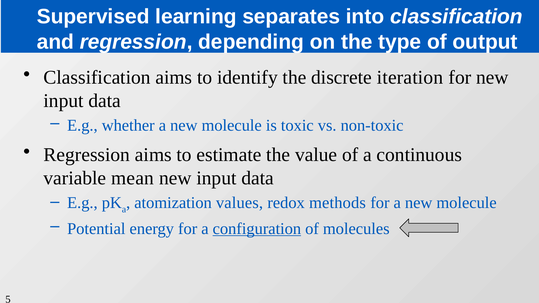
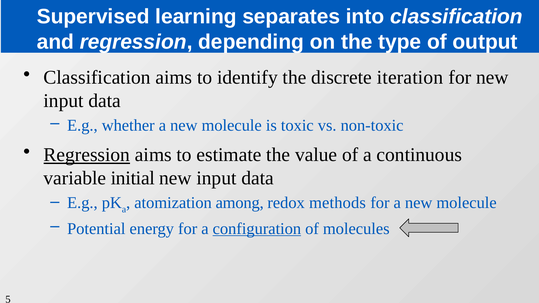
Regression at (87, 155) underline: none -> present
mean: mean -> initial
values: values -> among
